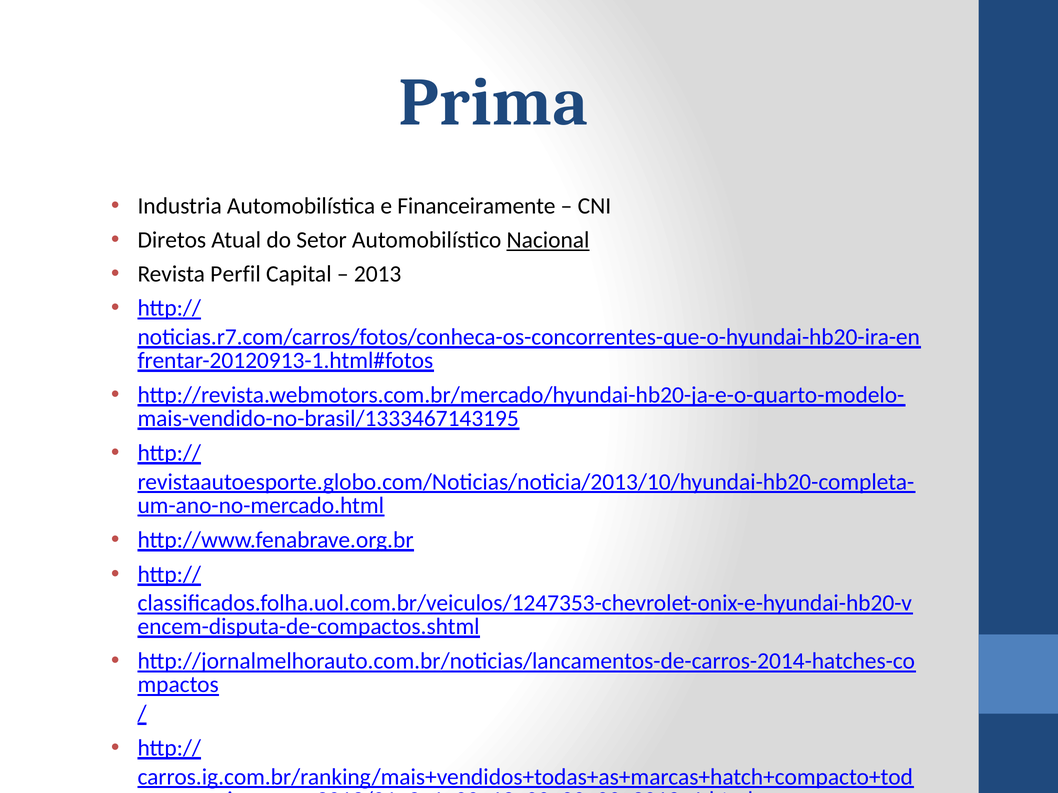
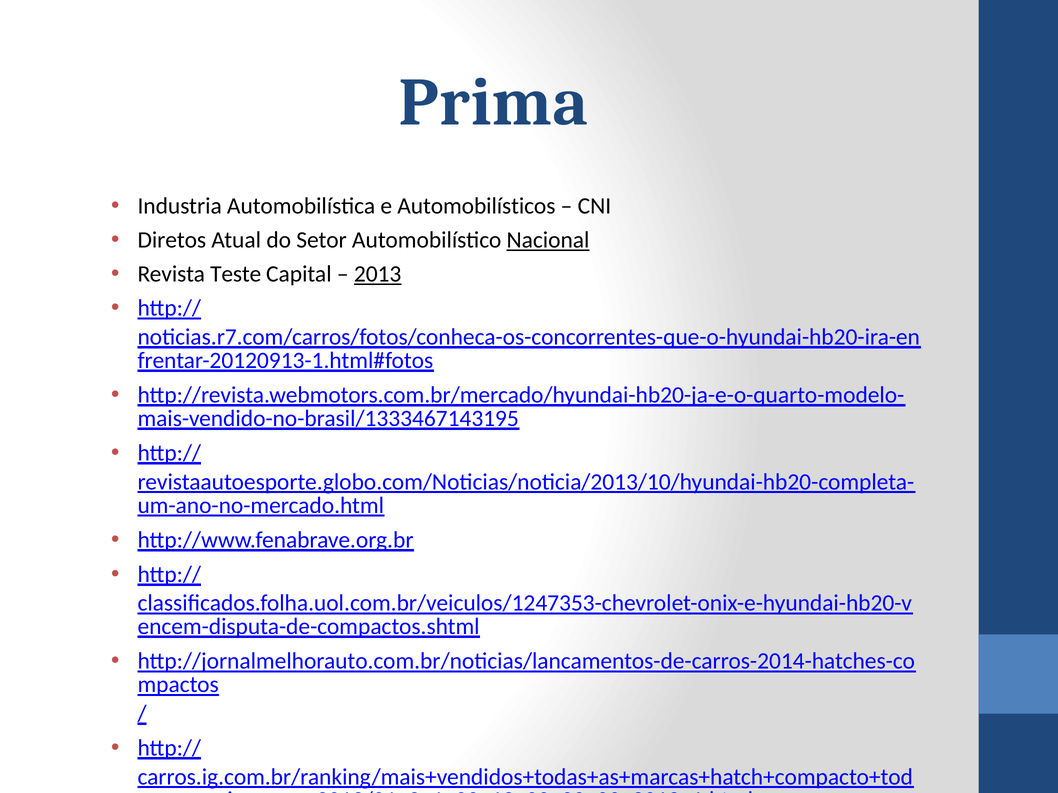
Financeiramente: Financeiramente -> Automobilísticos
Perfil: Perfil -> Teste
2013 underline: none -> present
